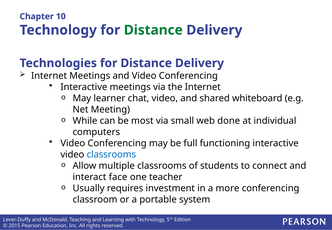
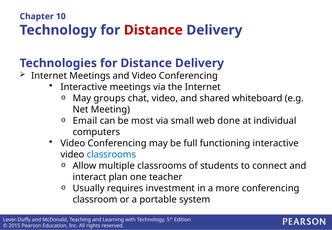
Distance at (153, 30) colour: green -> red
learner: learner -> groups
While: While -> Email
face: face -> plan
